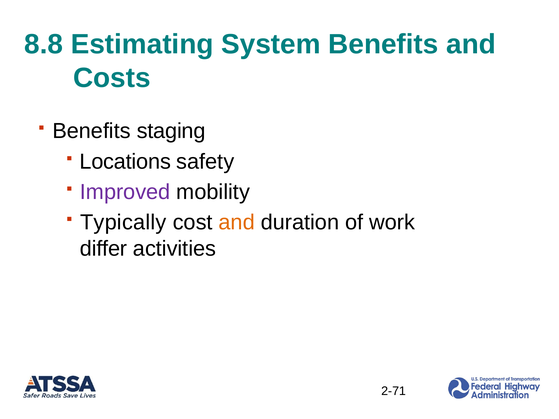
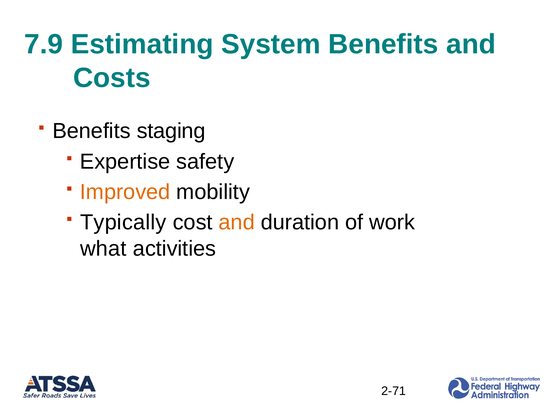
8.8: 8.8 -> 7.9
Locations: Locations -> Expertise
Improved colour: purple -> orange
differ: differ -> what
